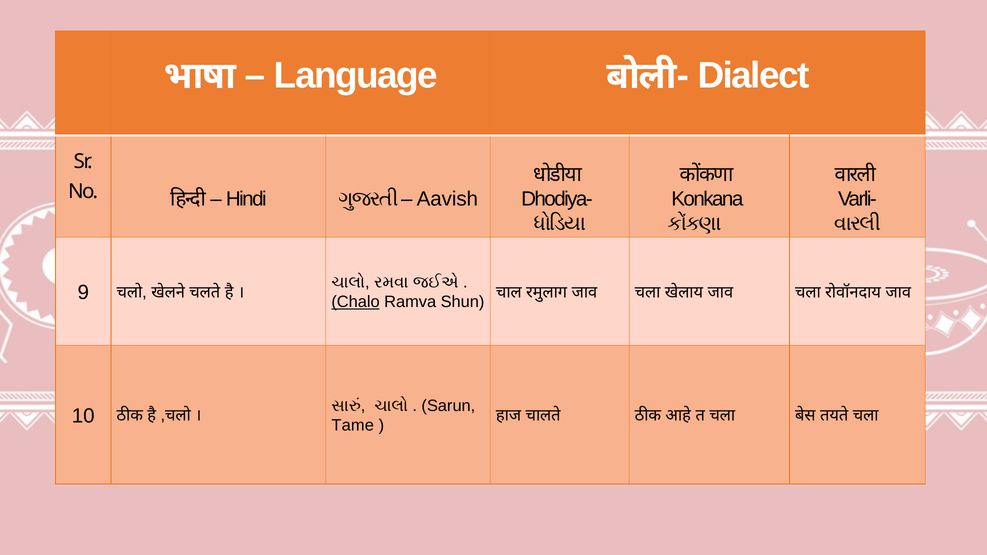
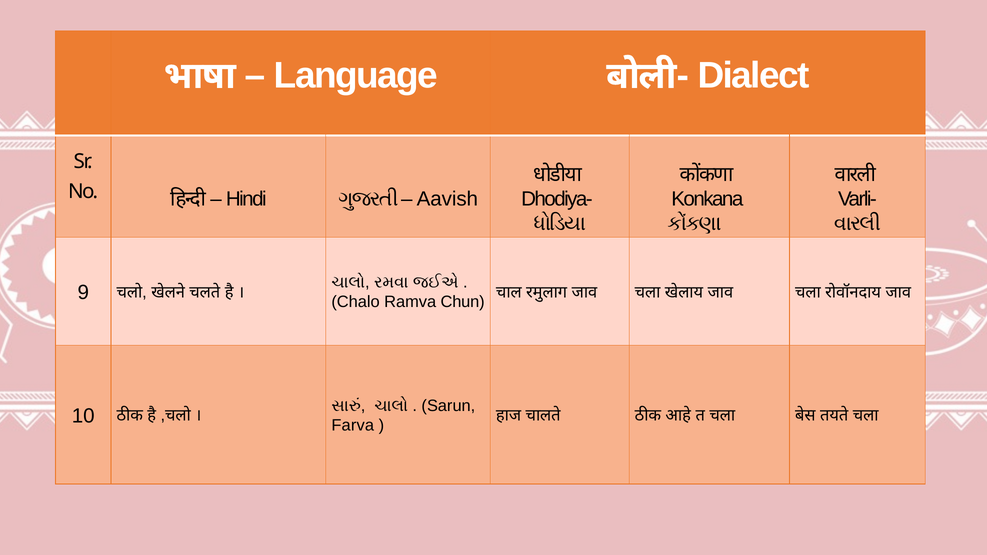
Chalo underline: present -> none
Shun: Shun -> Chun
Tame: Tame -> Farva
